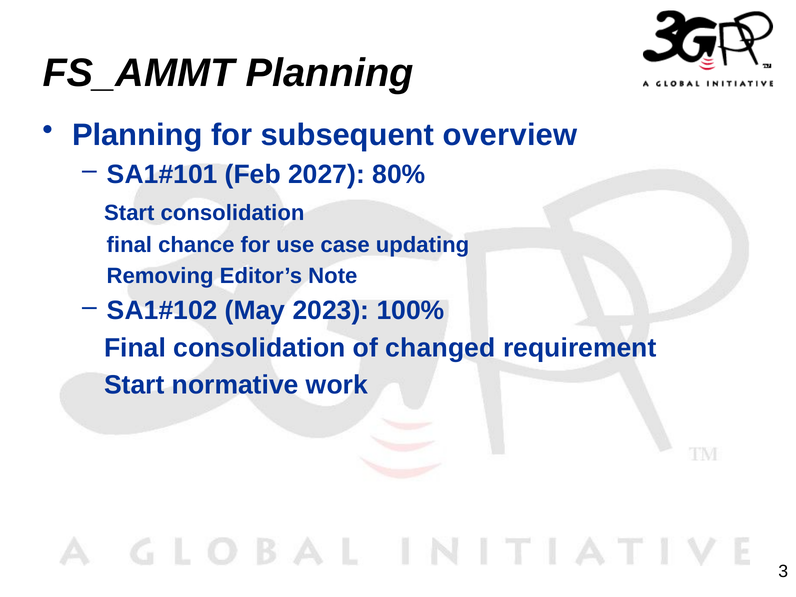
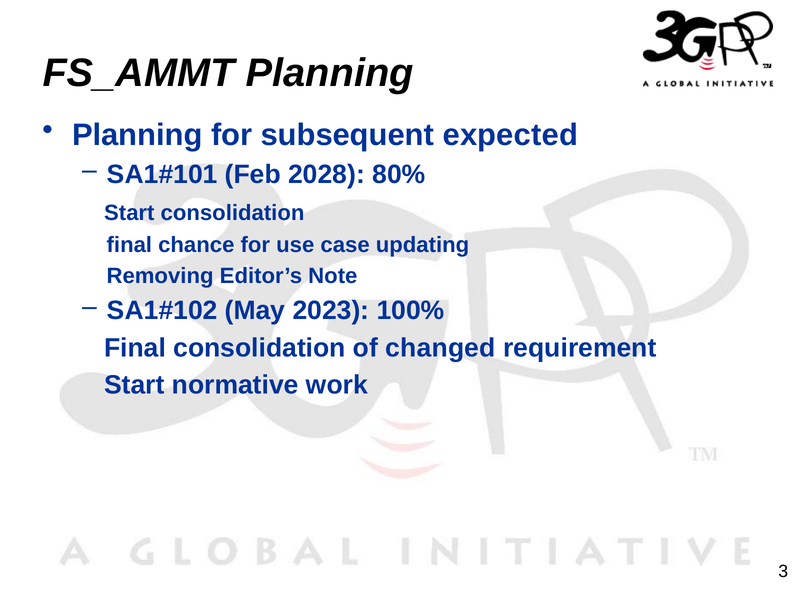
overview: overview -> expected
2027: 2027 -> 2028
